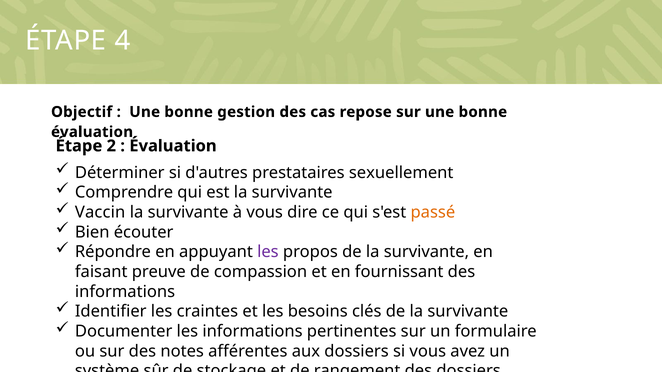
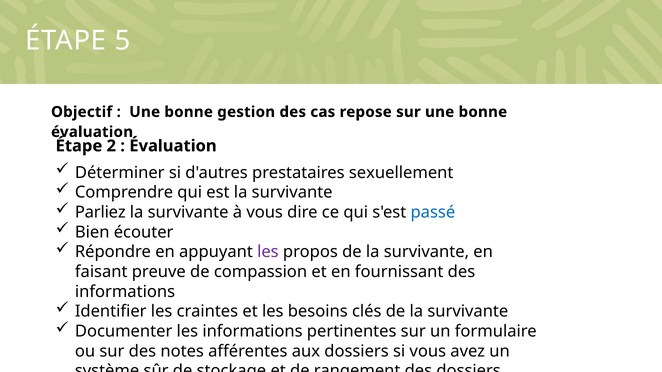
4: 4 -> 5
Vaccin: Vaccin -> Parliez
passé colour: orange -> blue
